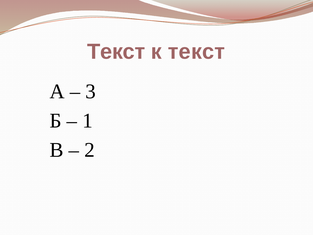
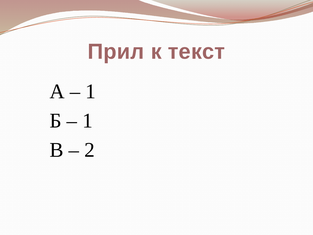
Текст at (116, 52): Текст -> Прил
3 at (91, 91): 3 -> 1
